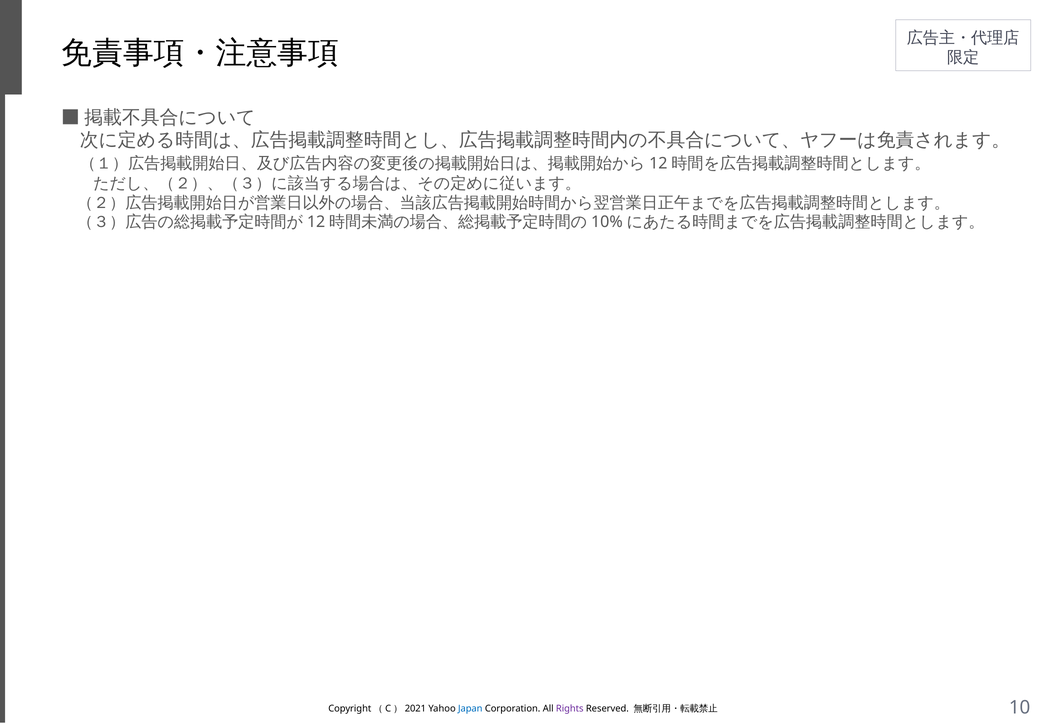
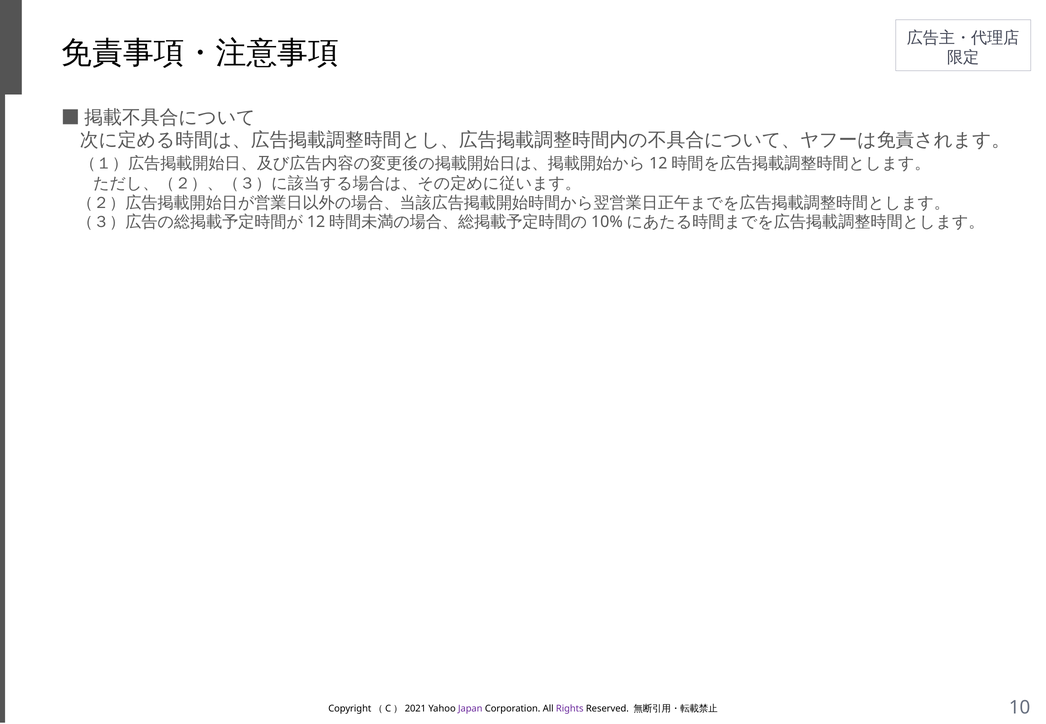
Japan colour: blue -> purple
